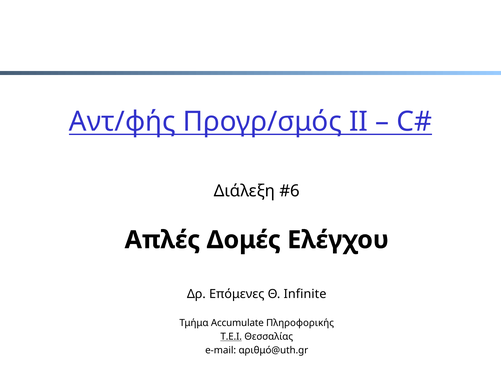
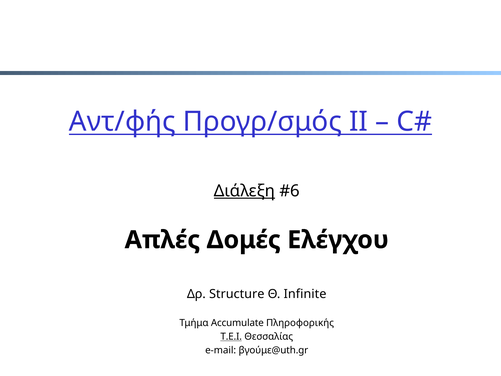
Διάλεξη underline: none -> present
Επόμενες: Επόμενες -> Structure
αριθμό@uth.gr: αριθμό@uth.gr -> βγούμε@uth.gr
